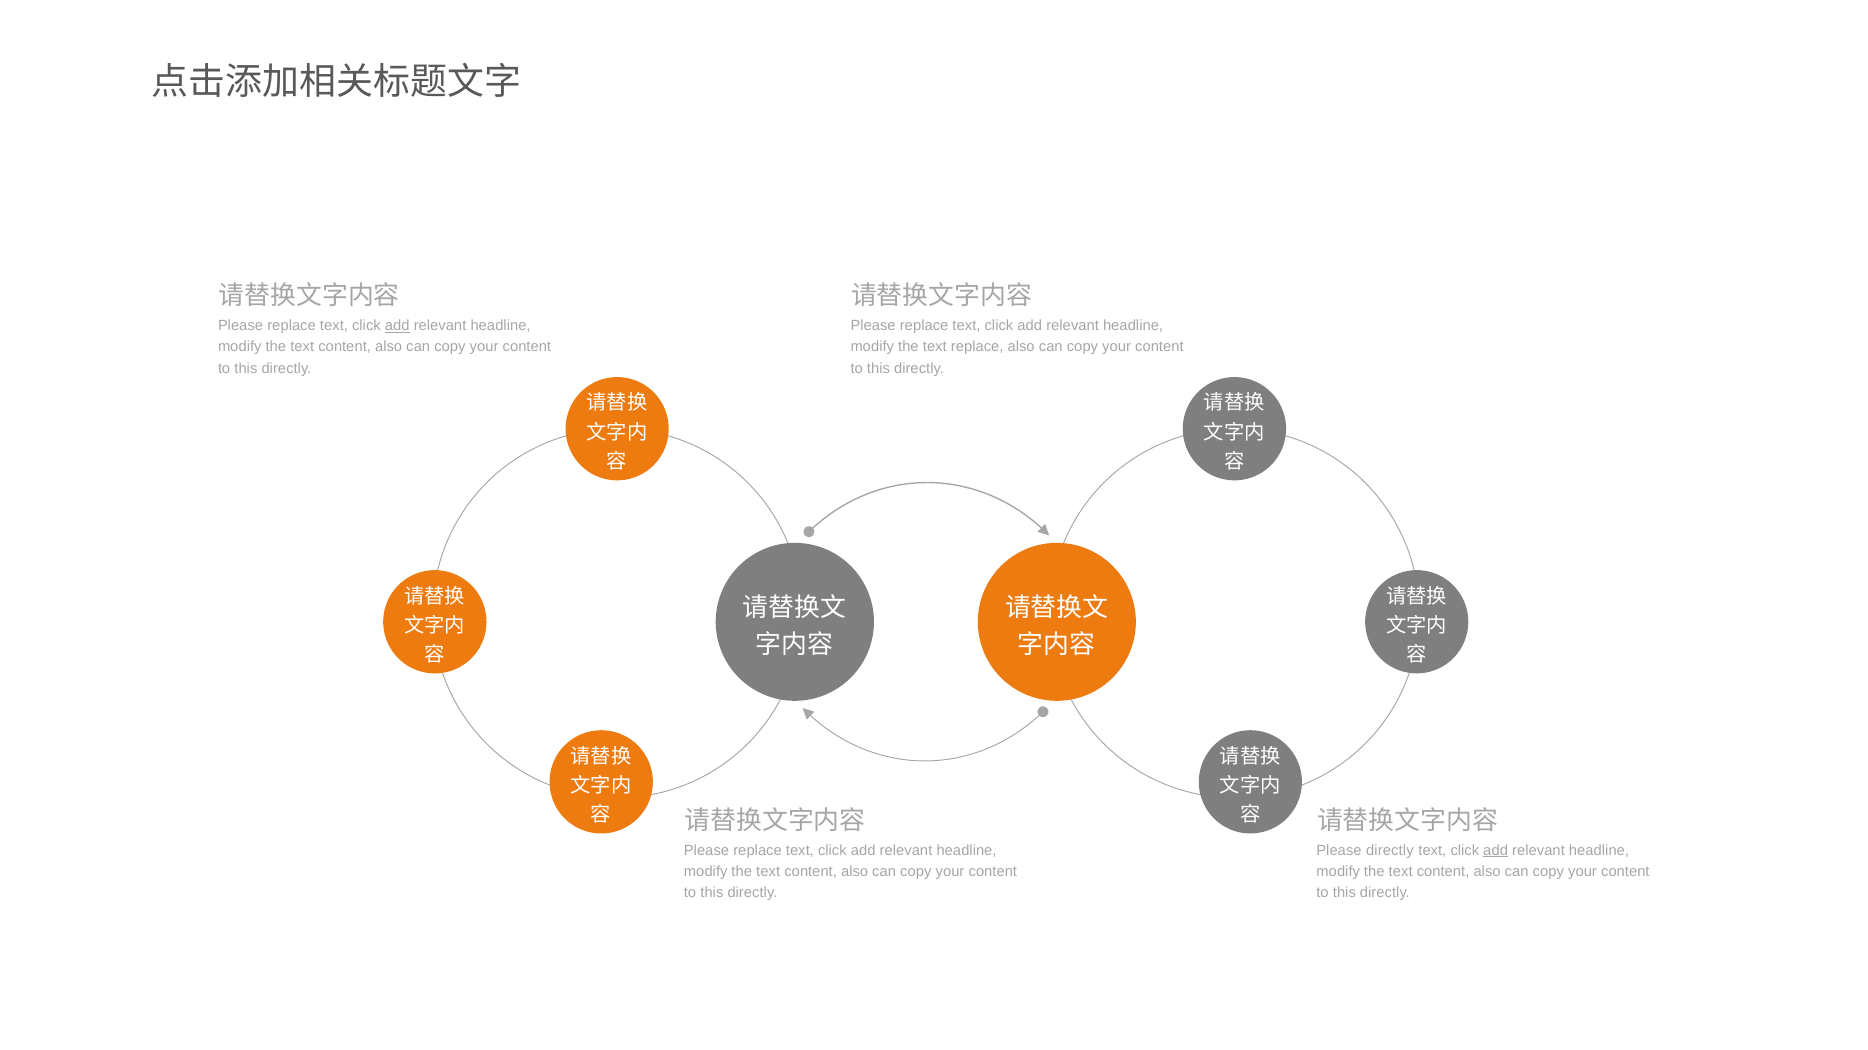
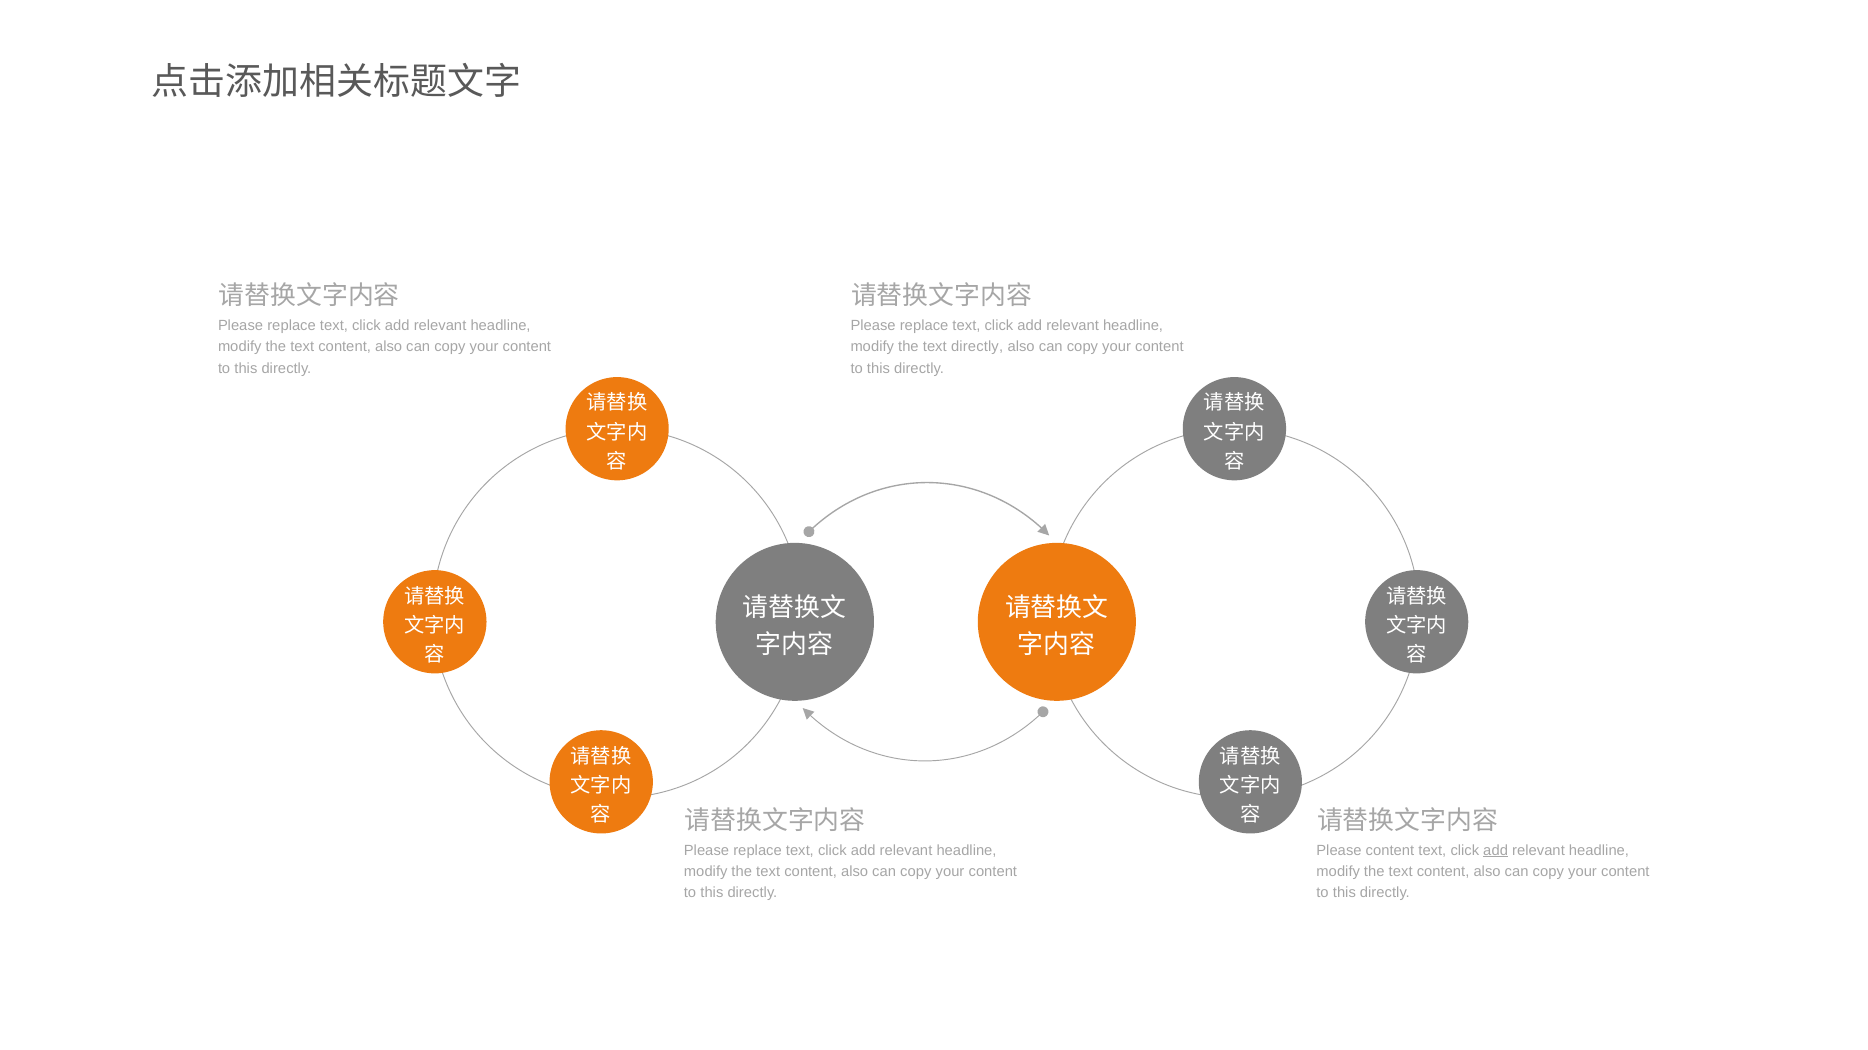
add at (397, 326) underline: present -> none
text replace: replace -> directly
Please directly: directly -> content
